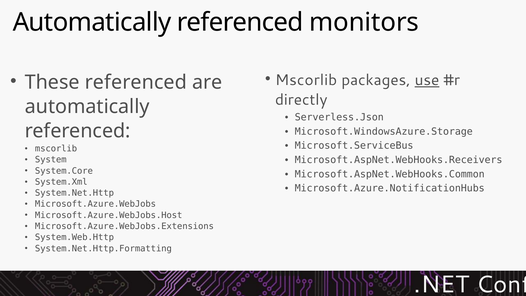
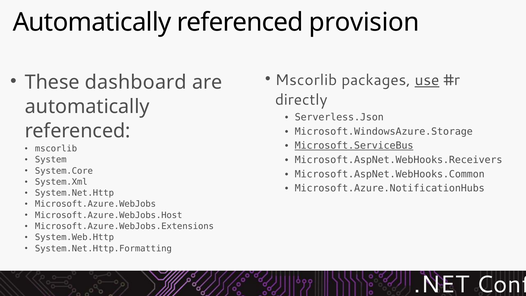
monitors: monitors -> provision
These referenced: referenced -> dashboard
Microsoft.ServiceBus underline: none -> present
